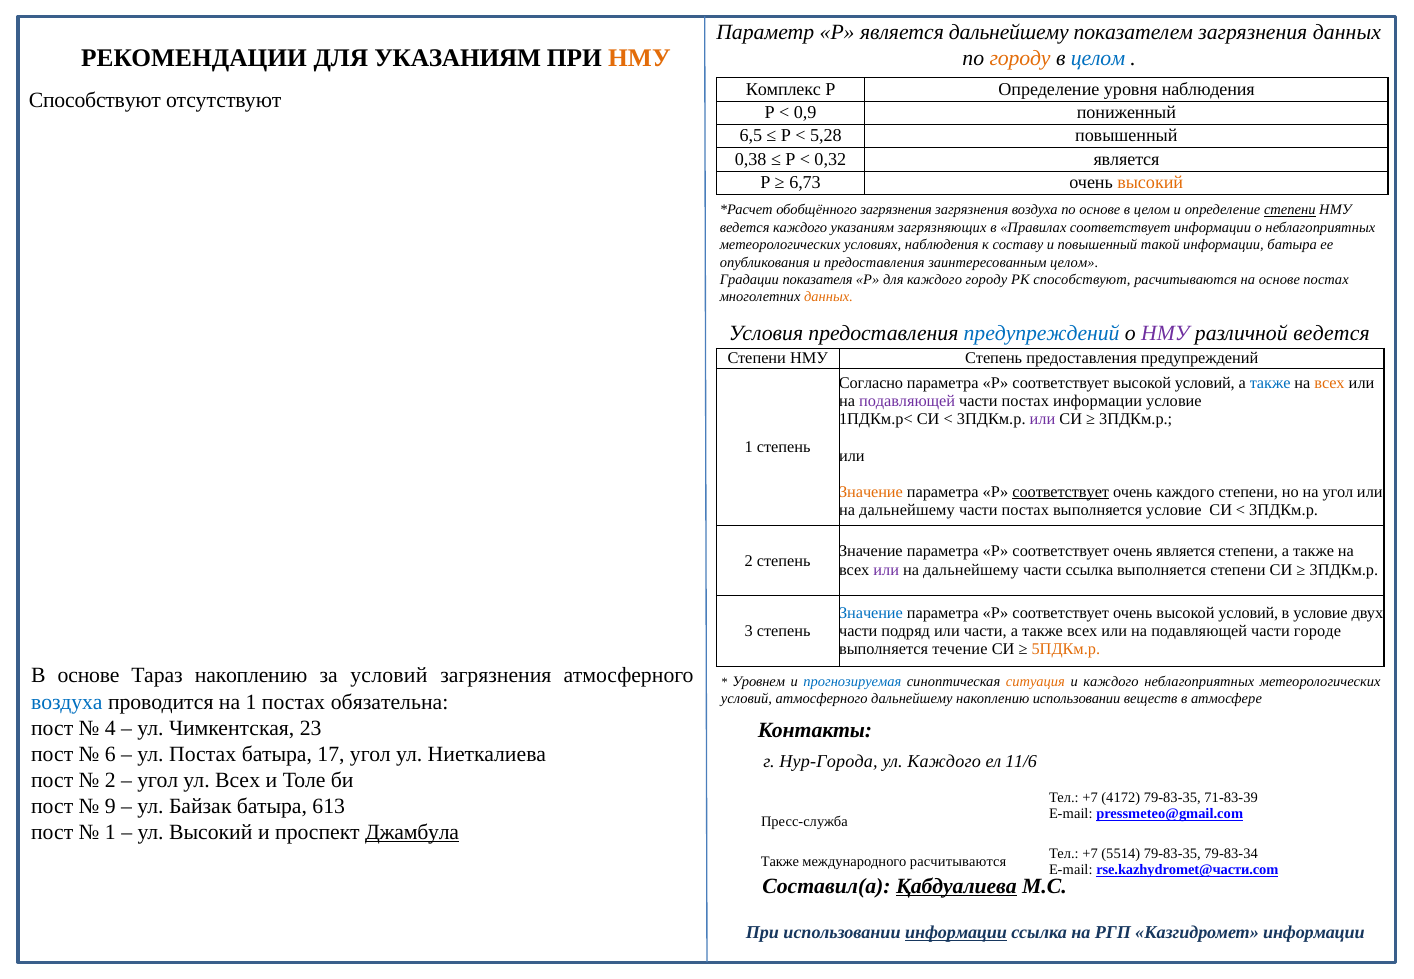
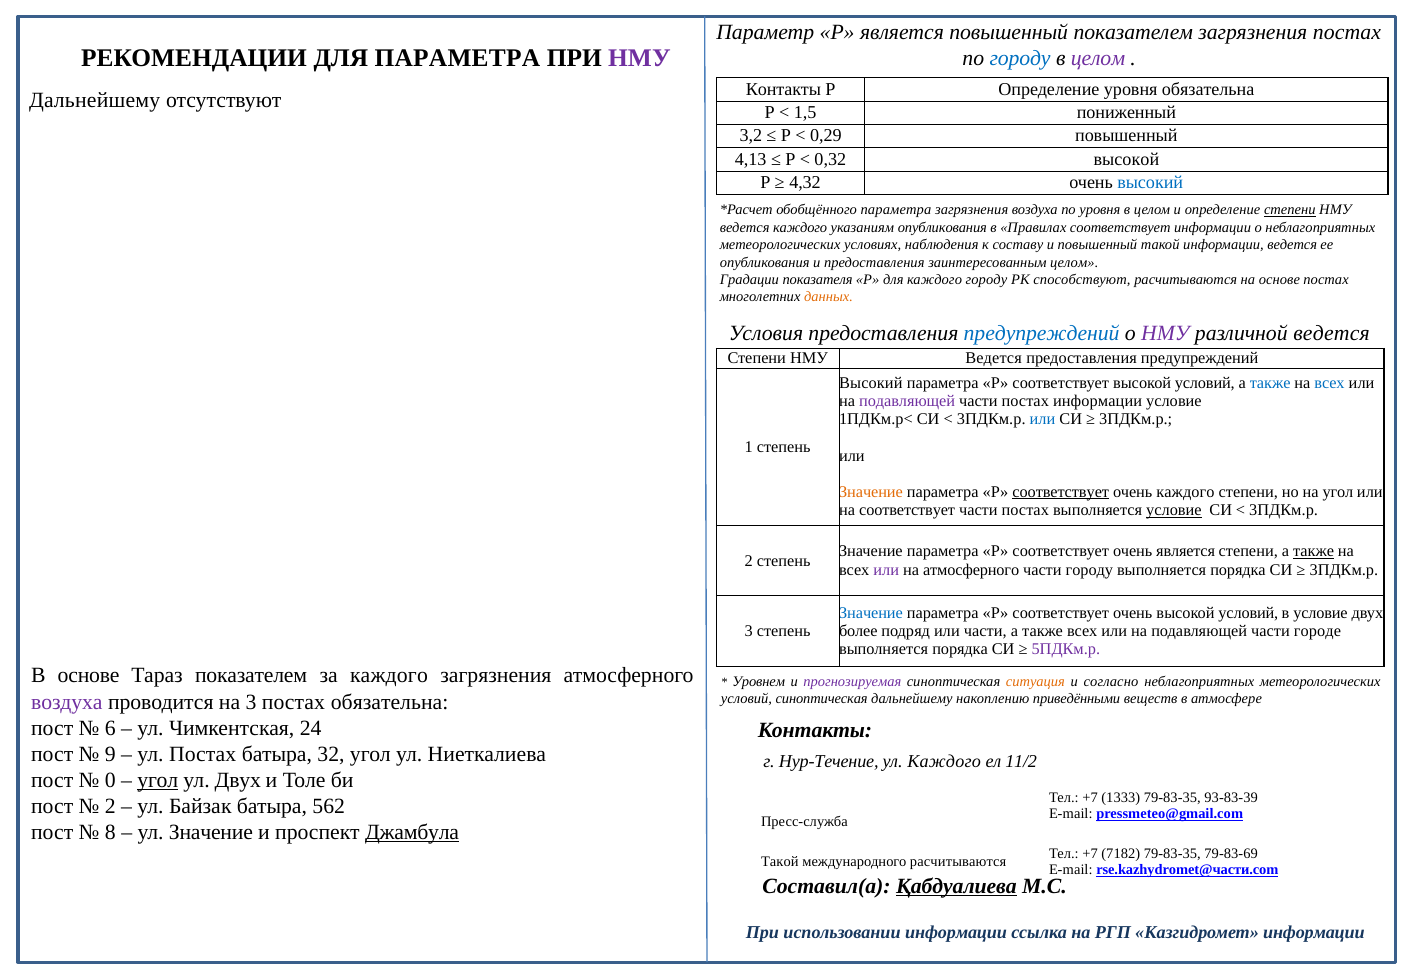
является дальнейшему: дальнейшему -> повышенный
загрязнения данных: данных -> постах
ДЛЯ УКАЗАНИЯМ: УКАЗАНИЯМ -> ПАРАМЕТРА
НМУ at (639, 59) colour: orange -> purple
городу at (1020, 59) colour: orange -> blue
целом at (1098, 59) colour: blue -> purple
Комплекс at (783, 89): Комплекс -> Контакты
уровня наблюдения: наблюдения -> обязательна
Способствуют at (95, 100): Способствуют -> Дальнейшему
0,9: 0,9 -> 1,5
6,5: 6,5 -> 3,2
5,28: 5,28 -> 0,29
0,38: 0,38 -> 4,13
0,32 является: является -> высокой
6,73: 6,73 -> 4,32
высокий at (1150, 182) colour: orange -> blue
обобщённого загрязнения: загрязнения -> параметра
по основе: основе -> уровня
указаниям загрязняющих: загрязняющих -> опубликования
информации батыра: батыра -> ведется
Степень at (994, 358): Степень -> Ведется
Согласно at (871, 383): Согласно -> Высокий
всех at (1330, 383) colour: orange -> blue
или at (1042, 420) colour: purple -> blue
дальнейшему at (907, 510): дальнейшему -> соответствует
условие at (1174, 510) underline: none -> present
также at (1314, 552) underline: none -> present
дальнейшему at (971, 570): дальнейшему -> атмосферного
части ссылка: ссылка -> городу
степени at (1238, 570): степени -> порядка
части at (858, 631): части -> более
течение at (960, 649): течение -> порядка
5ПДКм.р colour: orange -> purple
Тараз накоплению: накоплению -> показателем
за условий: условий -> каждого
прогнозируемая colour: blue -> purple
и каждого: каждого -> согласно
воздуха at (67, 702) colour: blue -> purple
на 1: 1 -> 3
условий атмосферного: атмосферного -> синоптическая
накоплению использовании: использовании -> приведёнными
4: 4 -> 6
23: 23 -> 24
6: 6 -> 9
17: 17 -> 32
Нур-Города: Нур-Города -> Нур-Течение
11/6: 11/6 -> 11/2
2 at (110, 780): 2 -> 0
угол at (158, 780) underline: none -> present
ул Всех: Всех -> Двух
4172: 4172 -> 1333
71-83-39: 71-83-39 -> 93-83-39
9 at (110, 806): 9 -> 2
613: 613 -> 562
1 at (110, 832): 1 -> 8
ул Высокий: Высокий -> Значение
5514: 5514 -> 7182
79-83-34: 79-83-34 -> 79-83-69
Также at (780, 862): Также -> Такой
информации at (956, 932) underline: present -> none
